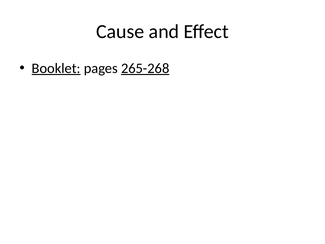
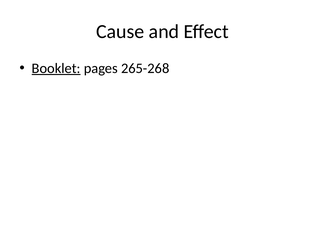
265-268 underline: present -> none
